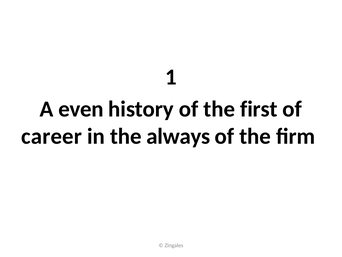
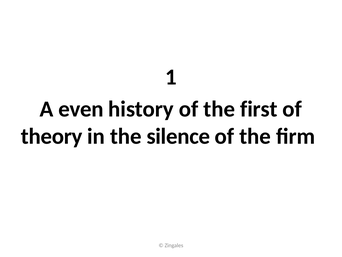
career: career -> theory
always: always -> silence
